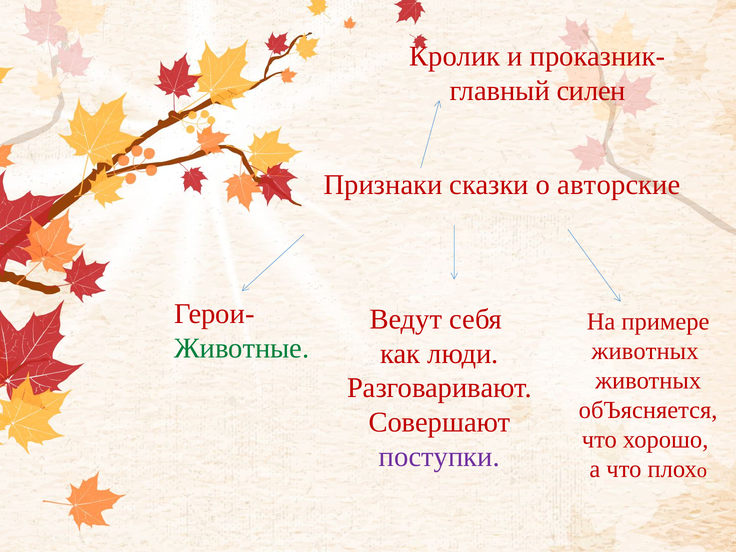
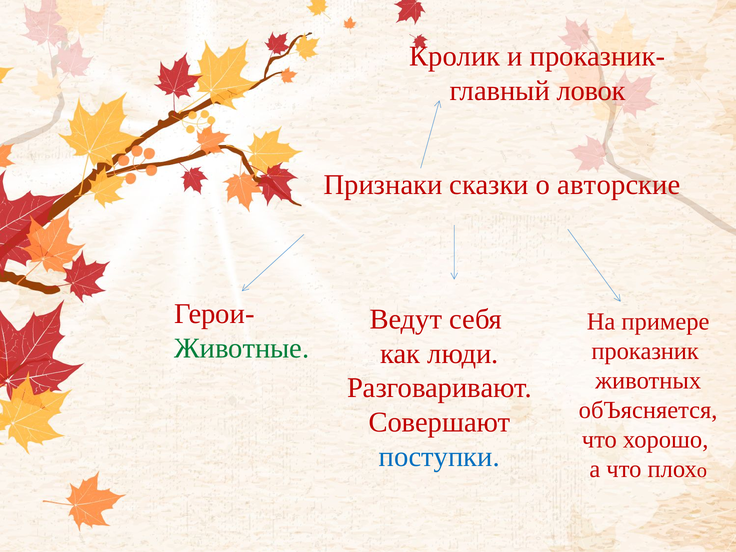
силен: силен -> ловок
животных at (645, 351): животных -> проказник
поступки colour: purple -> blue
